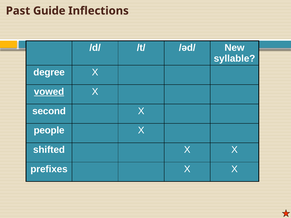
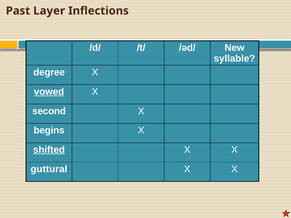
Guide: Guide -> Layer
people: people -> begins
shifted underline: none -> present
prefixes: prefixes -> guttural
